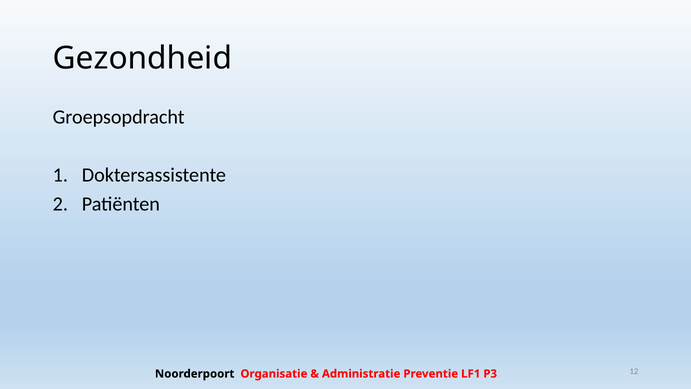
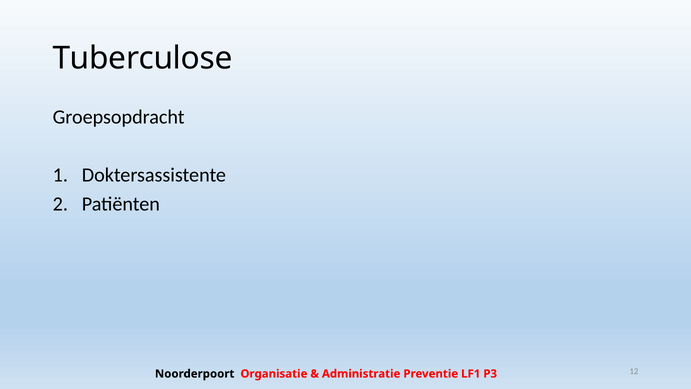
Gezondheid: Gezondheid -> Tuberculose
